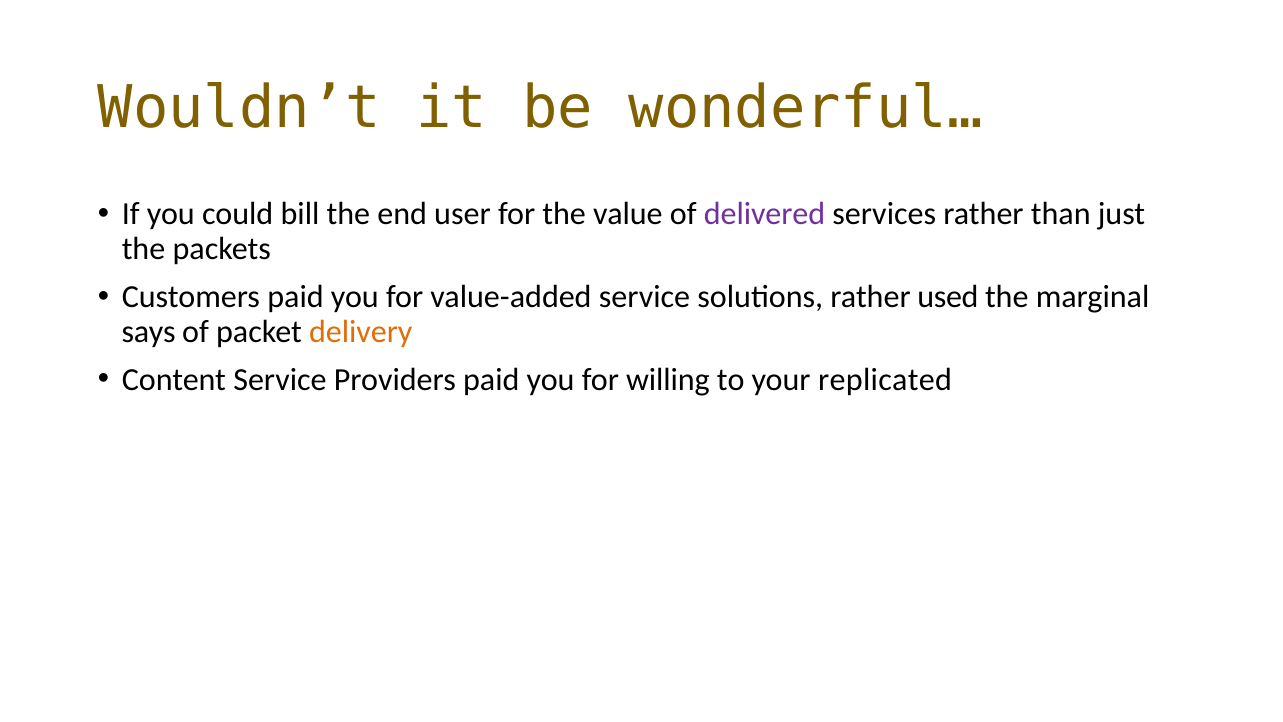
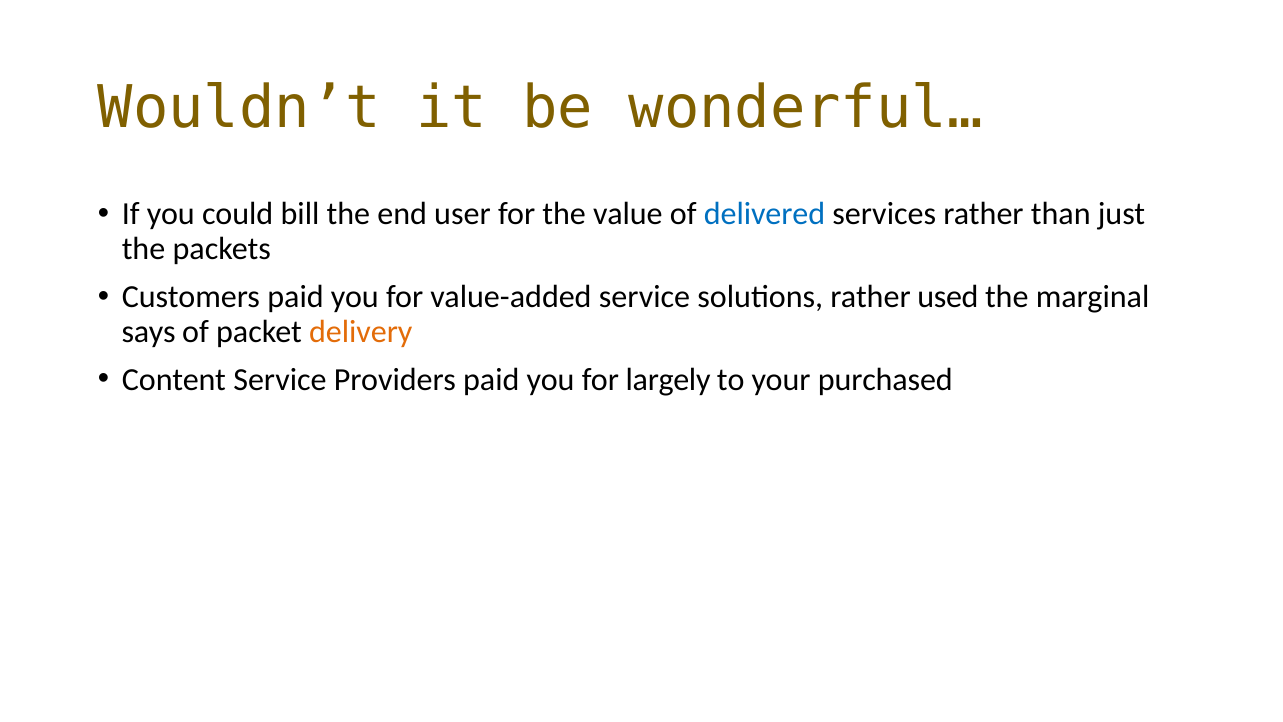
delivered colour: purple -> blue
willing: willing -> largely
replicated: replicated -> purchased
